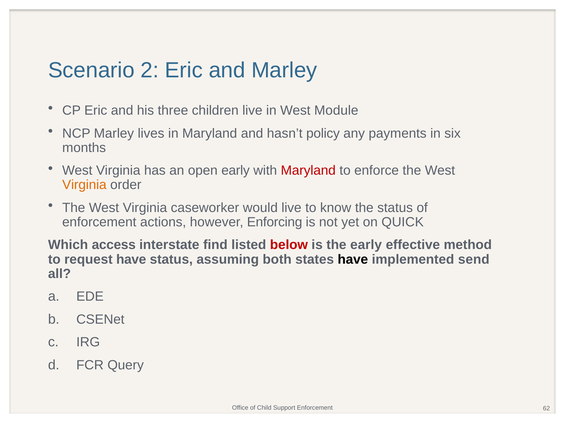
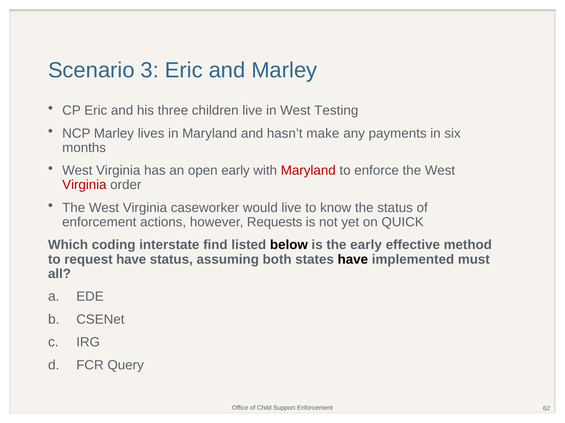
2: 2 -> 3
Module: Module -> Testing
policy: policy -> make
Virginia at (84, 185) colour: orange -> red
Enforcing: Enforcing -> Requests
access: access -> coding
below colour: red -> black
send: send -> must
